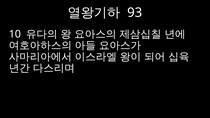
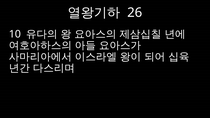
93: 93 -> 26
